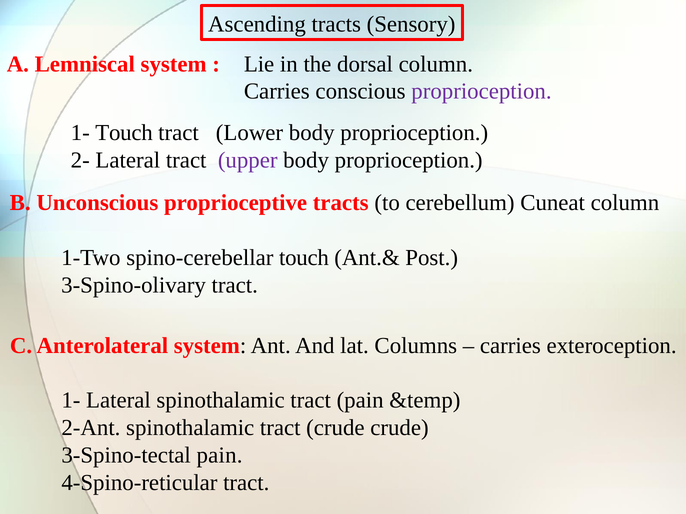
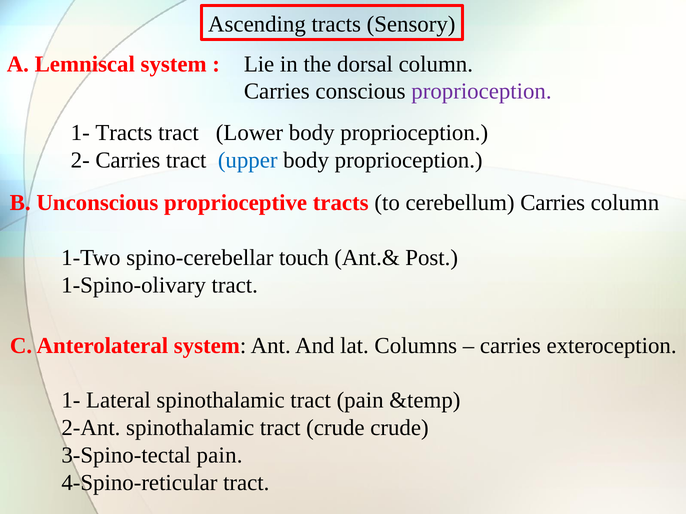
1- Touch: Touch -> Tracts
2- Lateral: Lateral -> Carries
upper colour: purple -> blue
cerebellum Cuneat: Cuneat -> Carries
3-Spino-olivary: 3-Spino-olivary -> 1-Spino-olivary
